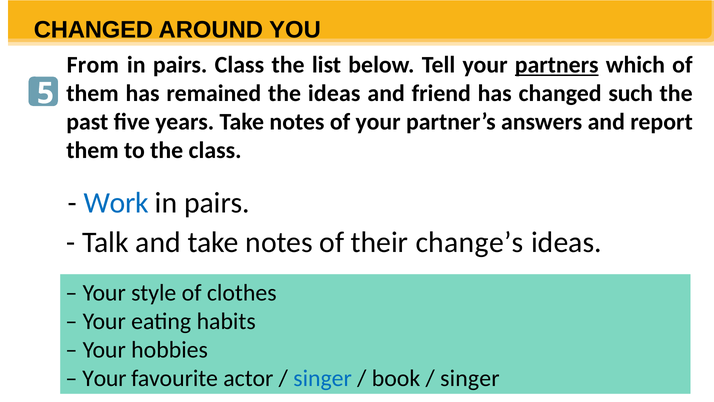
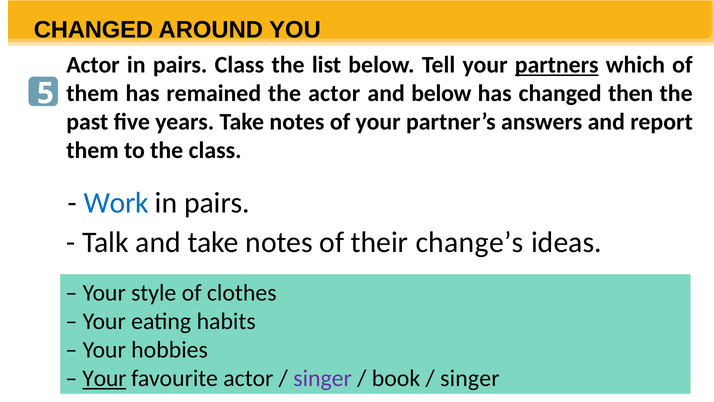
From at (93, 65): From -> Actor
the ideas: ideas -> actor
and friend: friend -> below
such: such -> then
Your at (104, 378) underline: none -> present
singer at (323, 378) colour: blue -> purple
